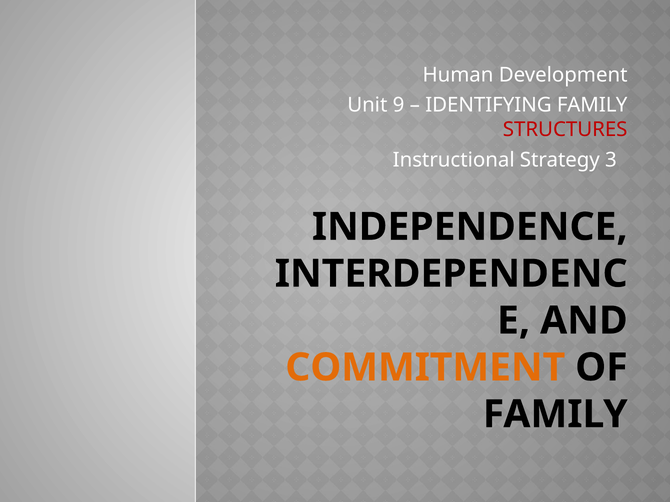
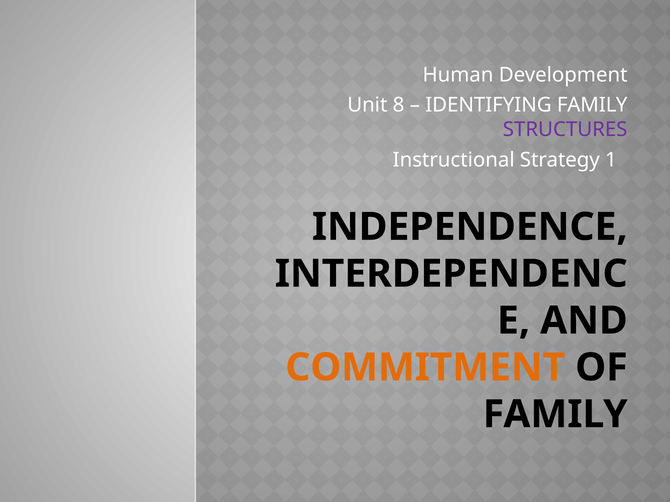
9: 9 -> 8
STRUCTURES colour: red -> purple
3: 3 -> 1
